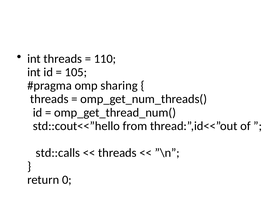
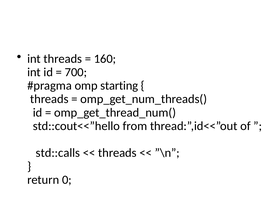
110: 110 -> 160
105: 105 -> 700
sharing: sharing -> starting
